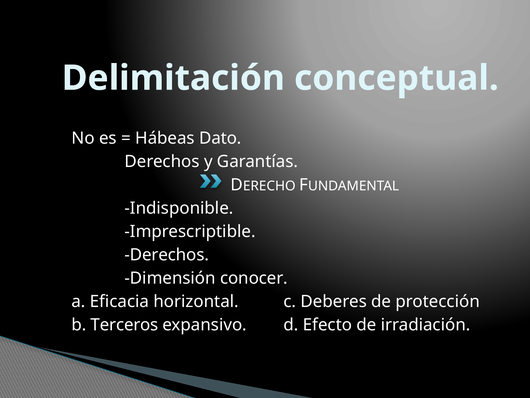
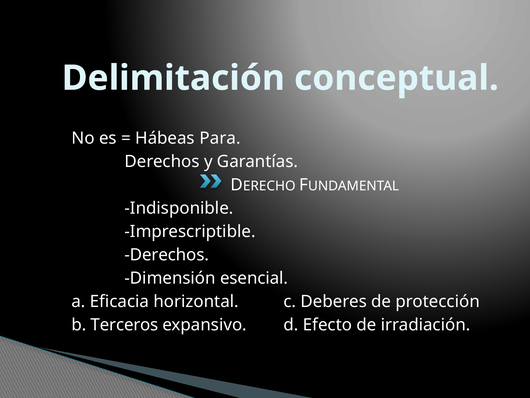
Dato: Dato -> Para
conocer: conocer -> esencial
